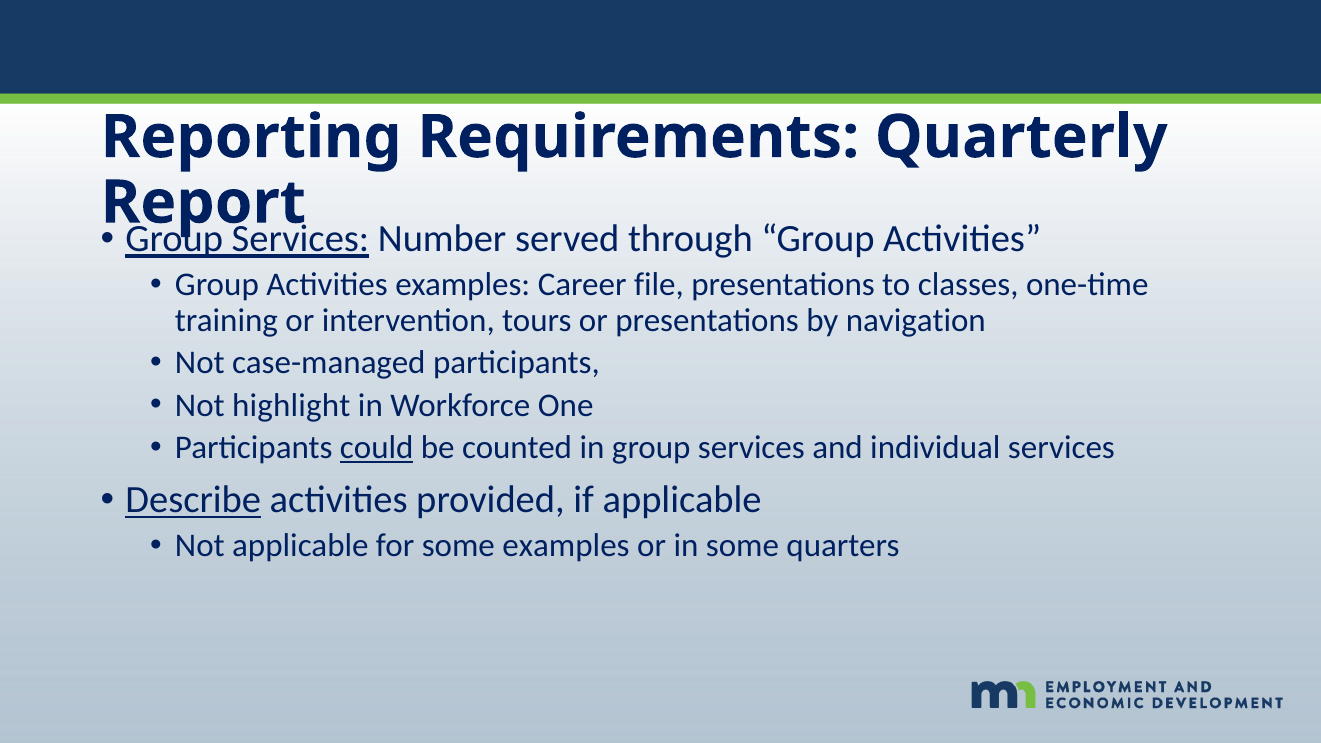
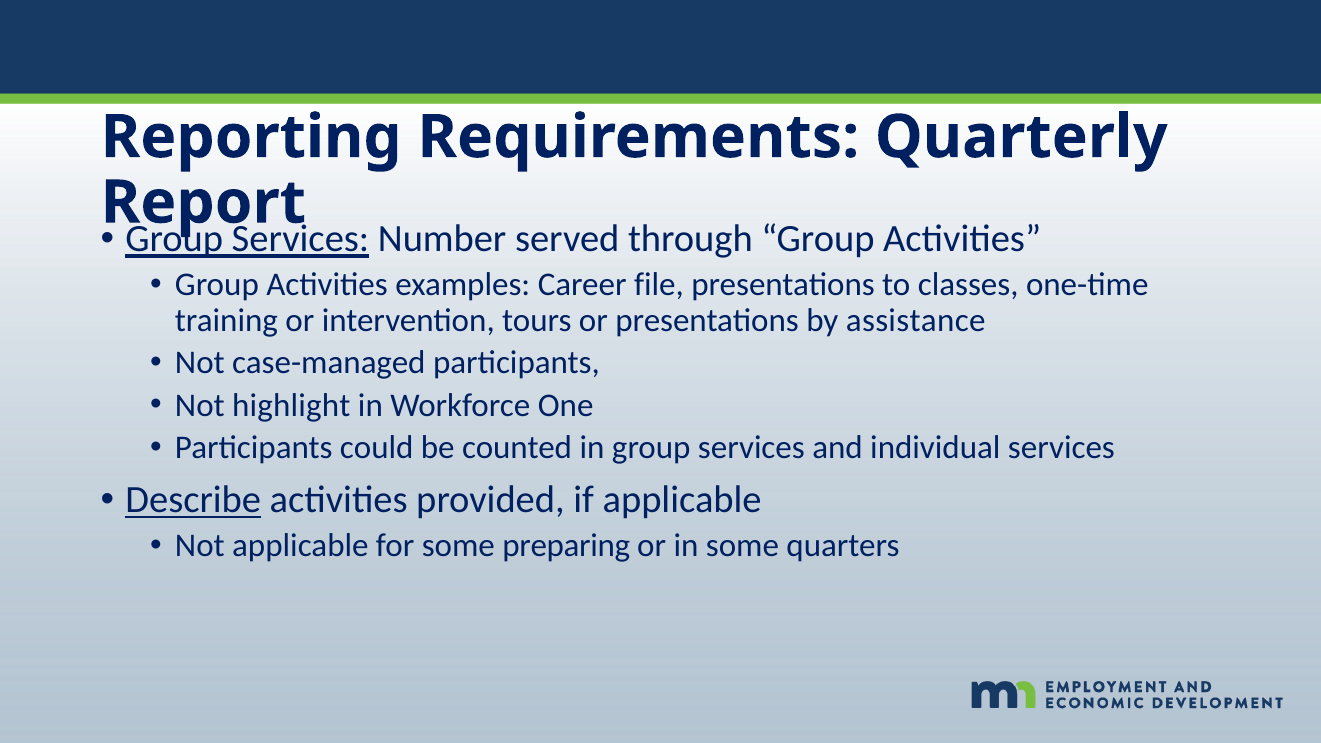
navigation: navigation -> assistance
could underline: present -> none
some examples: examples -> preparing
